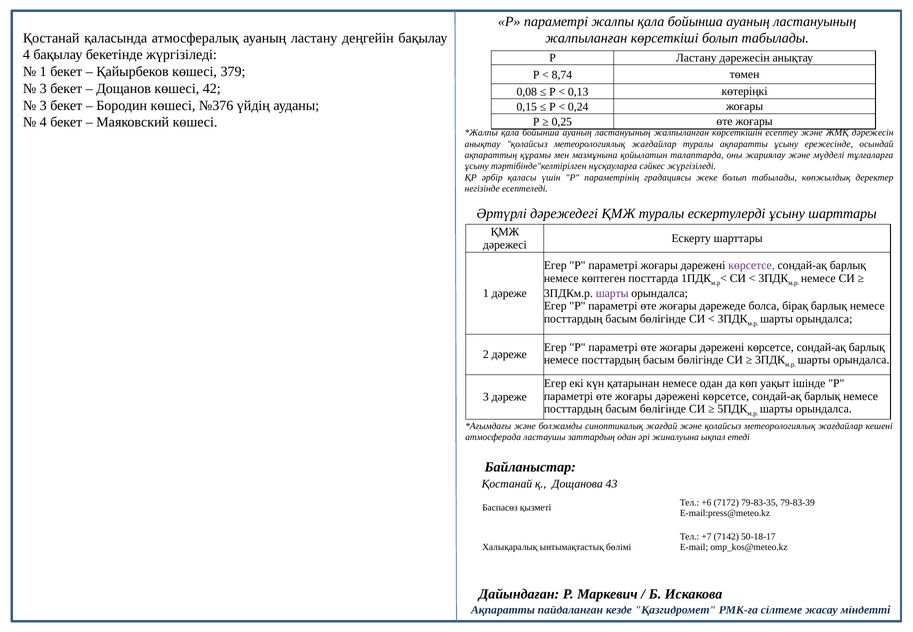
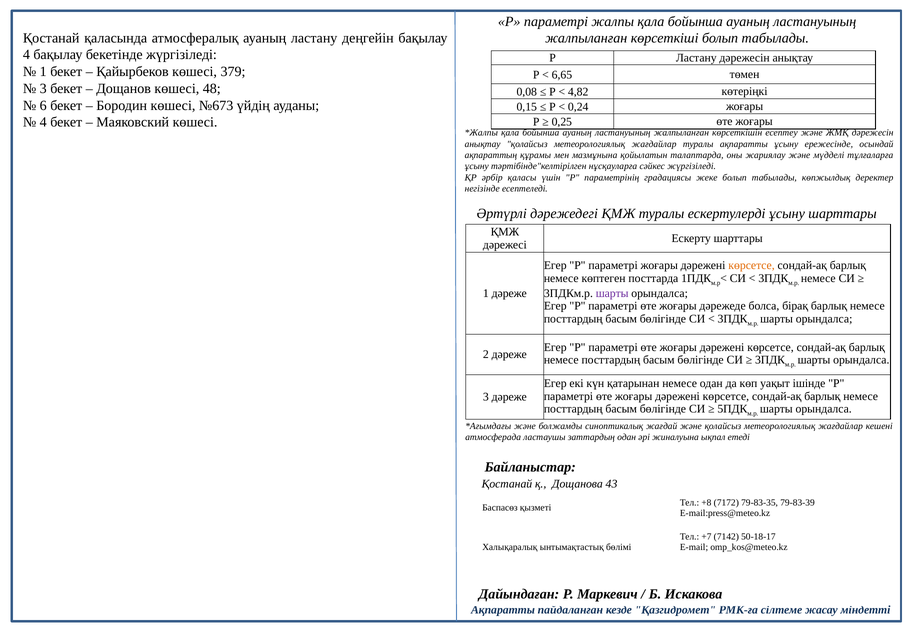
8,74: 8,74 -> 6,65
42: 42 -> 48
0,13: 0,13 -> 4,82
3 at (43, 105): 3 -> 6
№376: №376 -> №673
көрсетсе at (752, 266) colour: purple -> orange
+6: +6 -> +8
